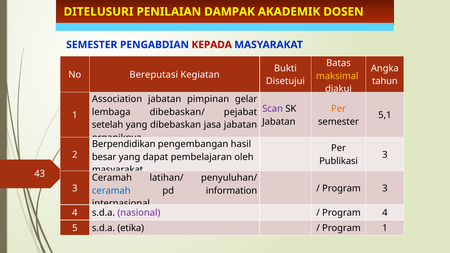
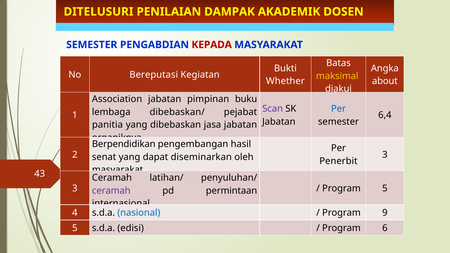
Disetujui: Disetujui -> Whether
tahun: tahun -> about
gelar: gelar -> buku
Per at (339, 109) colour: orange -> blue
5,1: 5,1 -> 6,4
setelah: setelah -> panitia
besar: besar -> senat
pembelajaran: pembelajaran -> diseminarkan
Publikasi: Publikasi -> Penerbit
Program 3: 3 -> 5
ceramah at (111, 191) colour: blue -> purple
information: information -> permintaan
nasional colour: purple -> blue
Program 4: 4 -> 9
etika: etika -> edisi
Program 1: 1 -> 6
